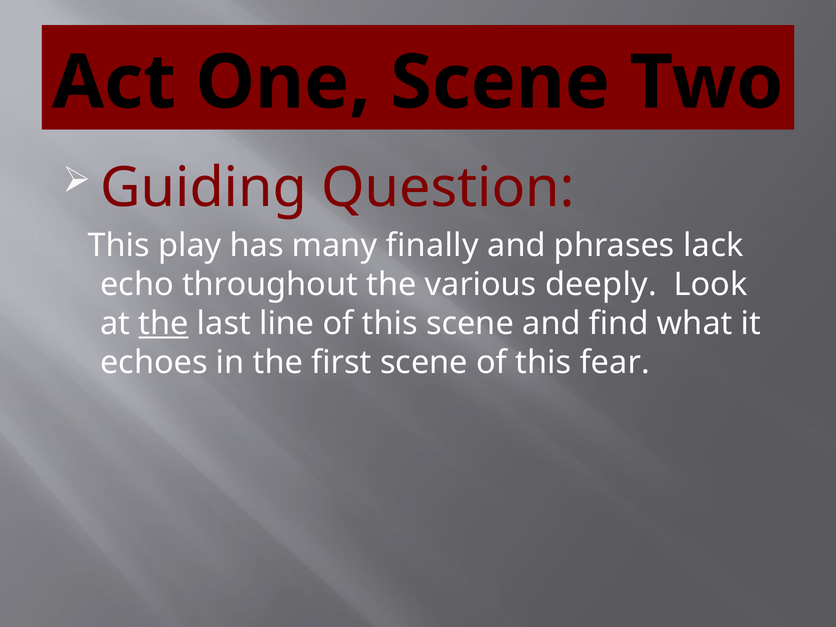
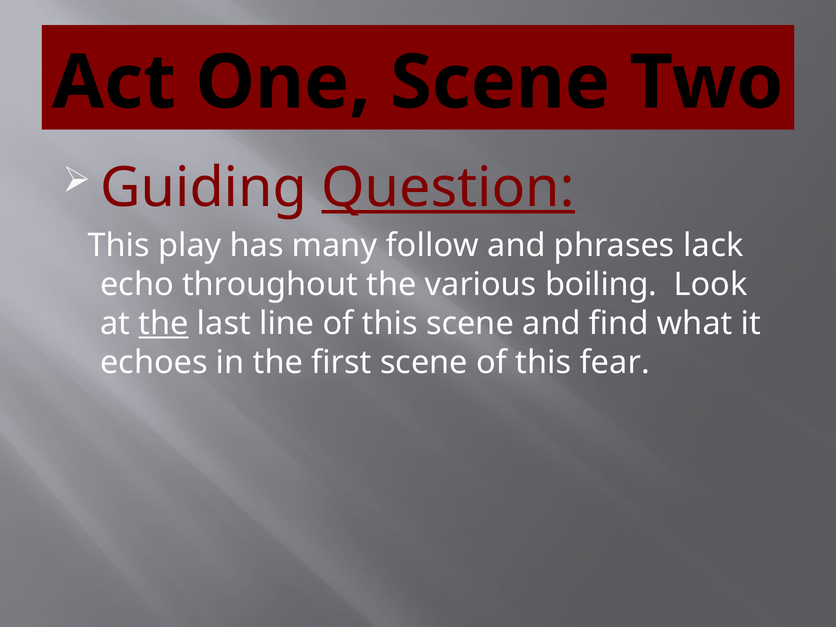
Question underline: none -> present
finally: finally -> follow
deeply: deeply -> boiling
